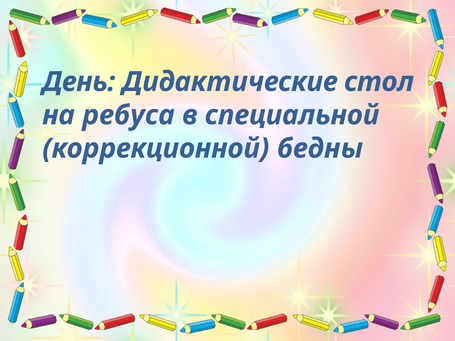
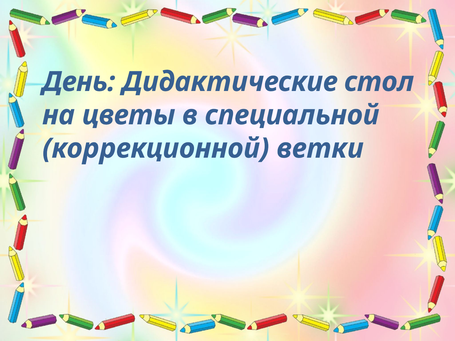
ребуса: ребуса -> цветы
бедны: бедны -> ветки
